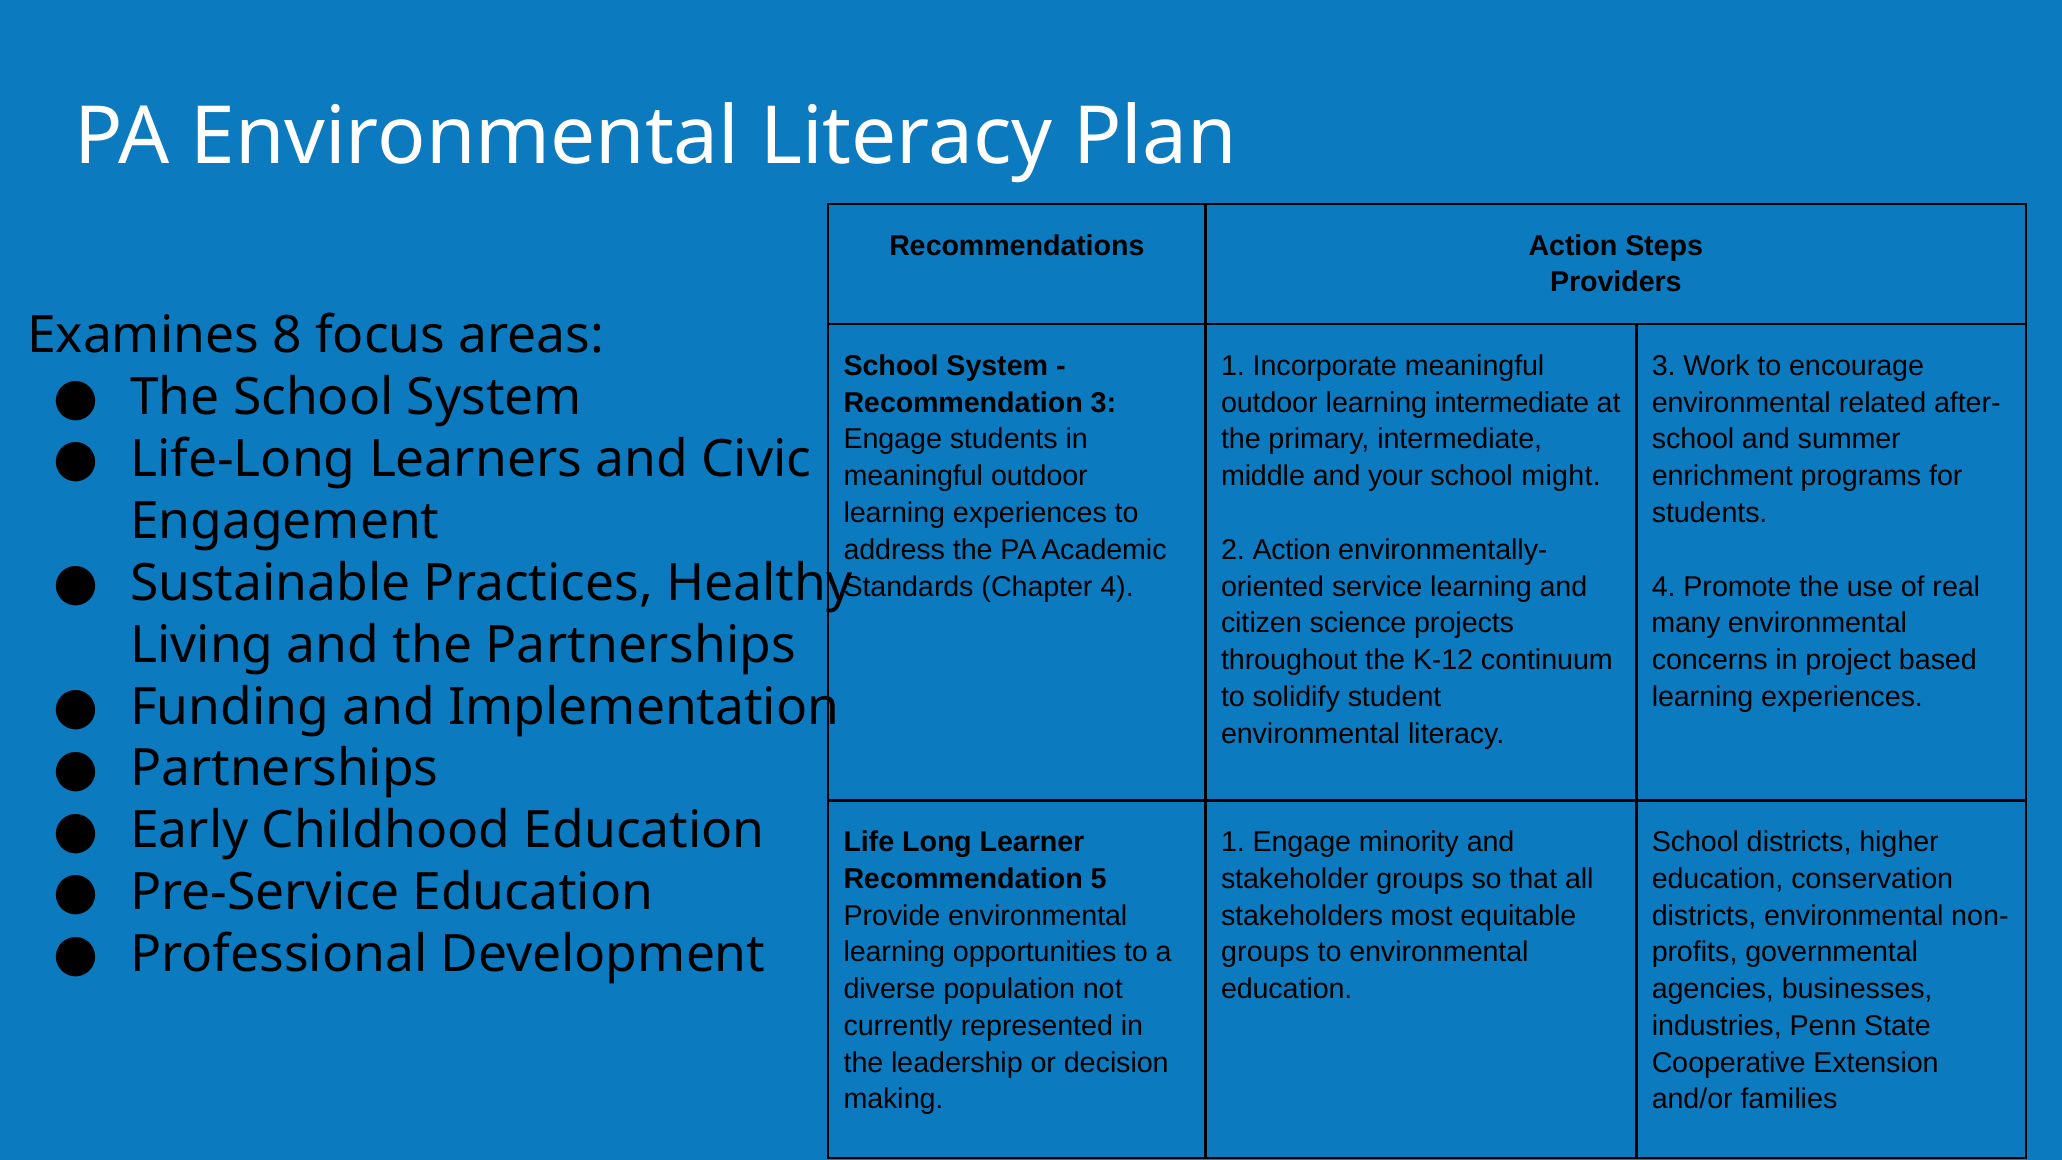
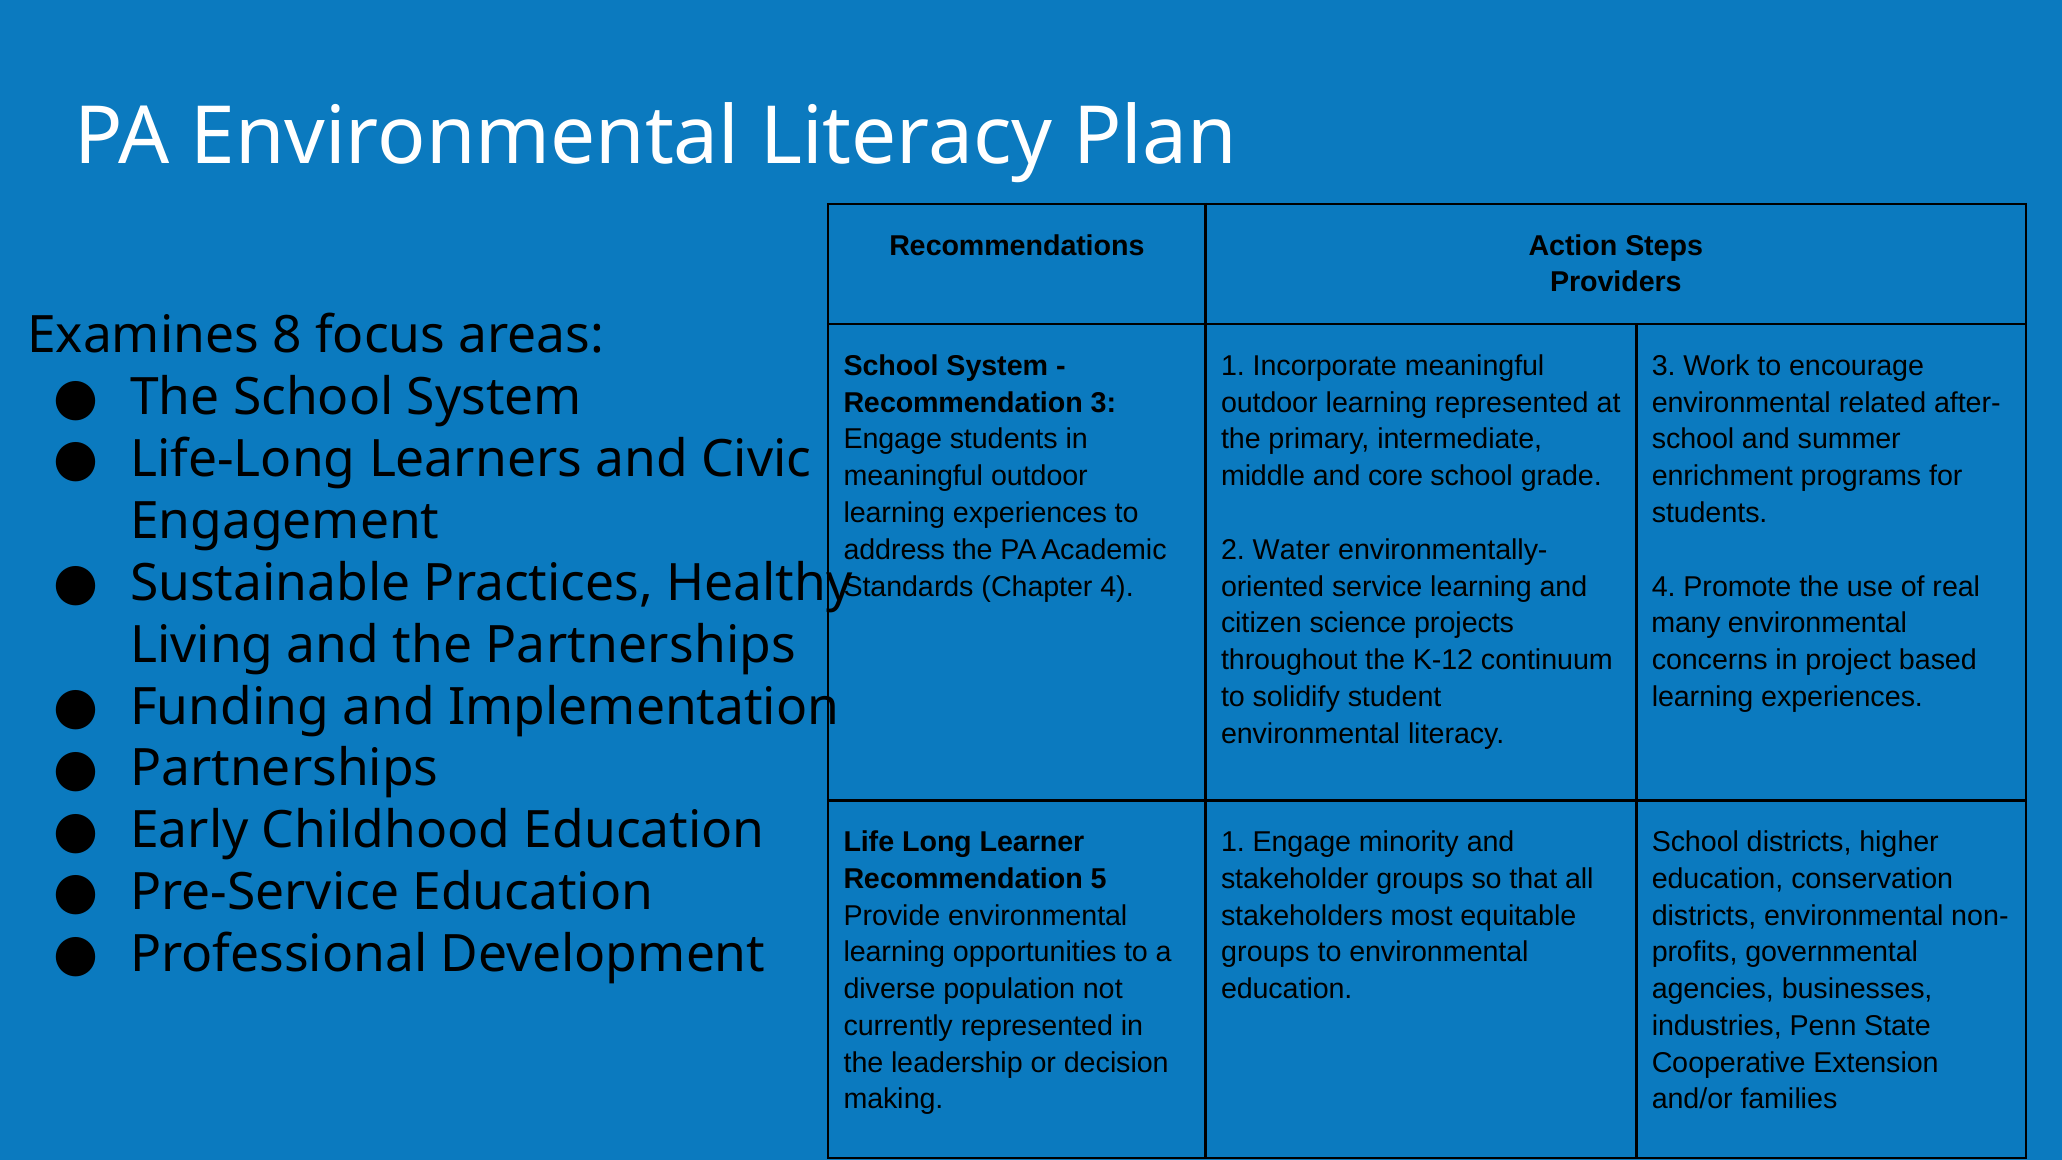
learning intermediate: intermediate -> represented
your: your -> core
might: might -> grade
2 Action: Action -> Water
